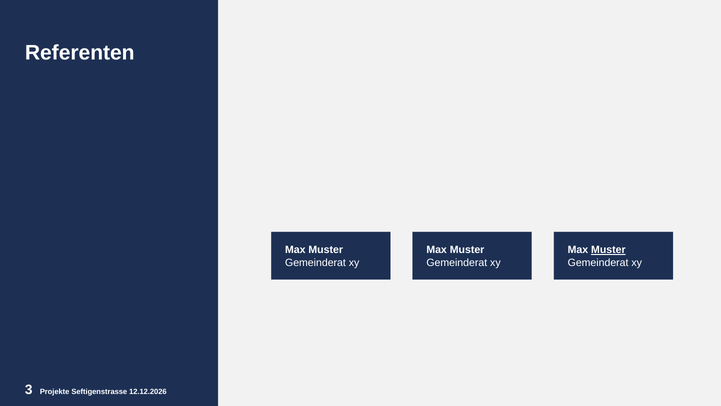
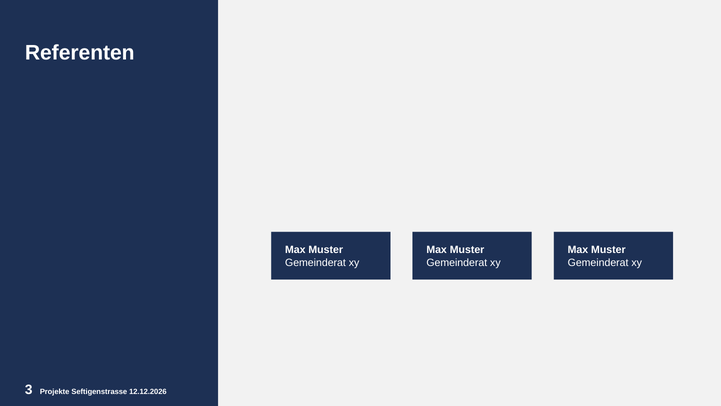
Muster at (608, 250) underline: present -> none
